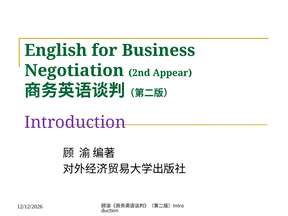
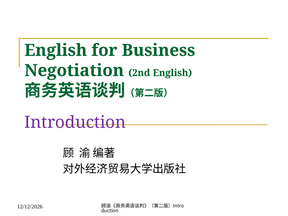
2nd Appear: Appear -> English
